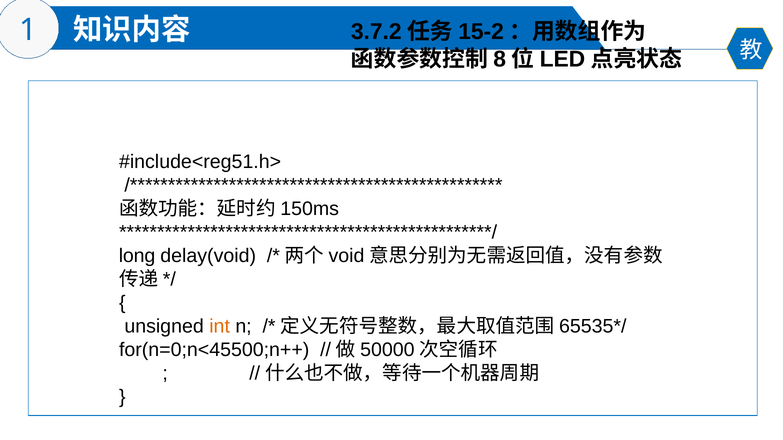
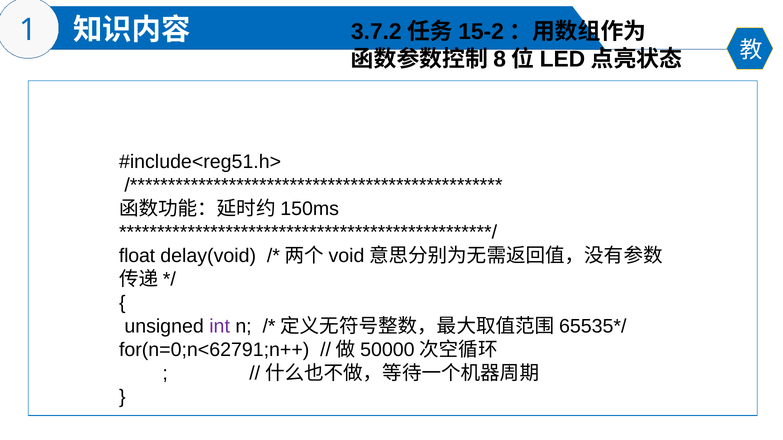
long: long -> float
int colour: orange -> purple
for(n=0;n<45500;n++: for(n=0;n<45500;n++ -> for(n=0;n<62791;n++
